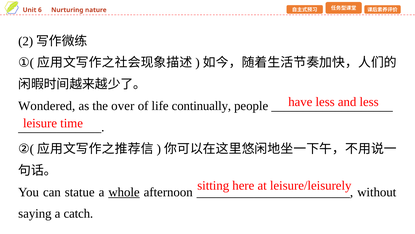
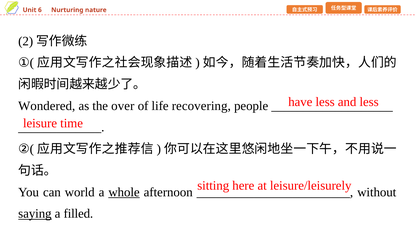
continually: continually -> recovering
statue: statue -> world
saying underline: none -> present
catch: catch -> filled
